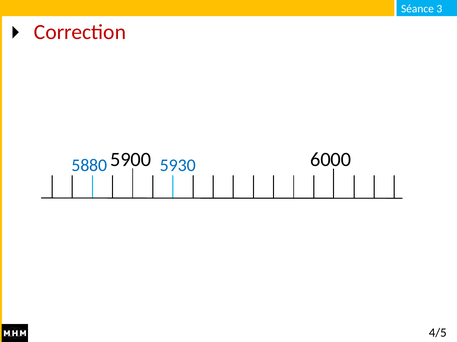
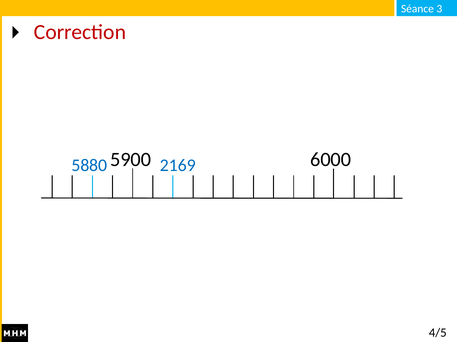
5930: 5930 -> 2169
